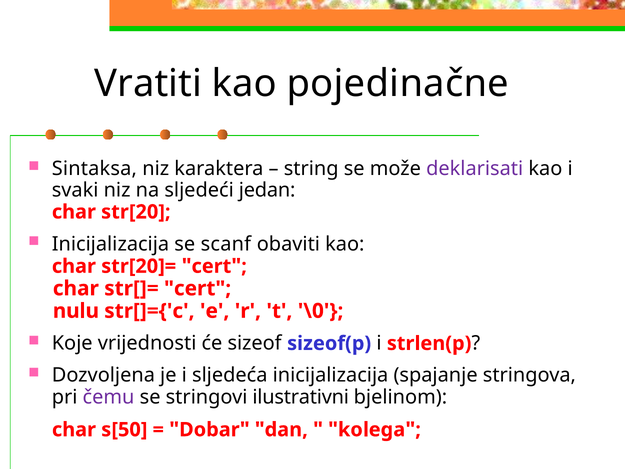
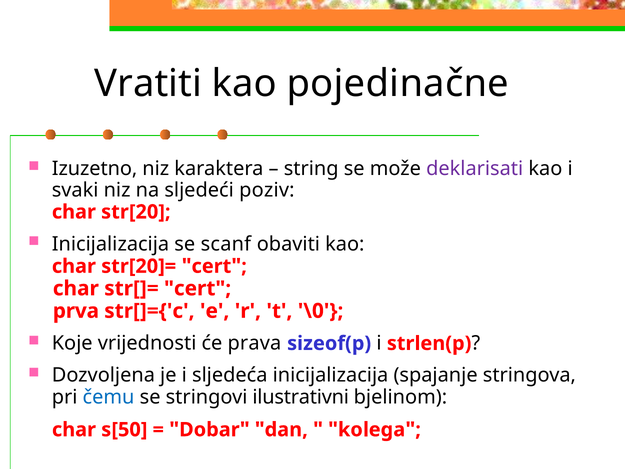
Sintaksa: Sintaksa -> Izuzetno
jedan: jedan -> poziv
nulu: nulu -> prva
sizeof: sizeof -> prava
čemu colour: purple -> blue
